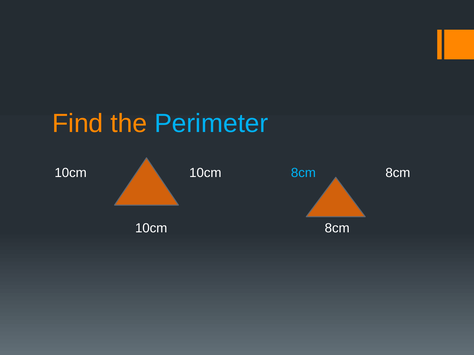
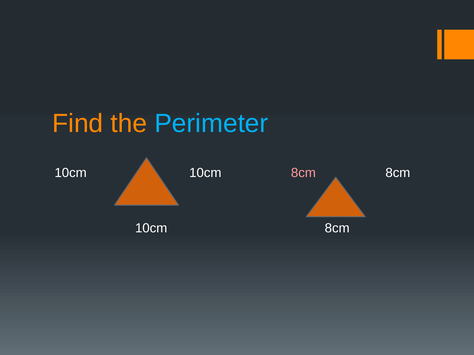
8cm at (303, 173) colour: light blue -> pink
